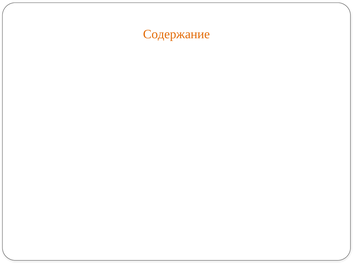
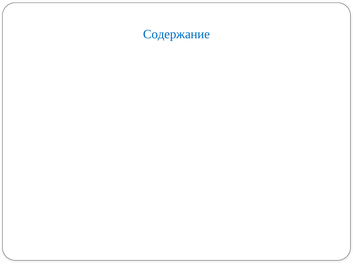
Содержание colour: orange -> blue
